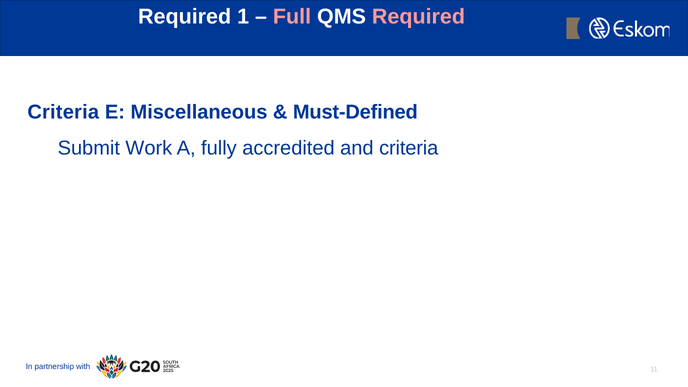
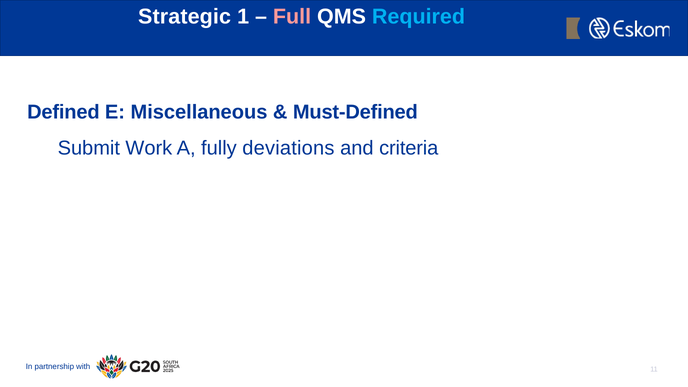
Required at (185, 17): Required -> Strategic
Required at (418, 17) colour: pink -> light blue
Criteria at (63, 112): Criteria -> Defined
accredited: accredited -> deviations
